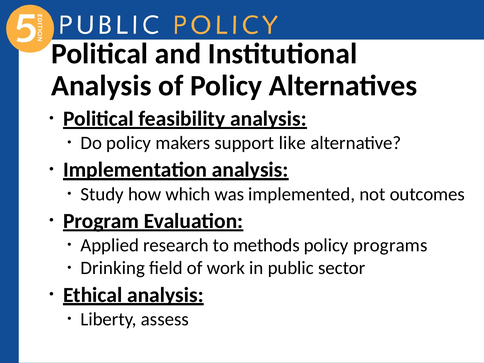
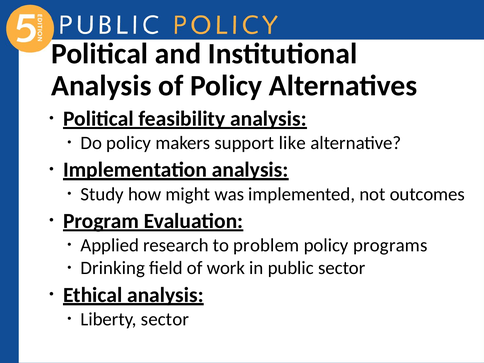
which: which -> might
methods: methods -> problem
Liberty assess: assess -> sector
